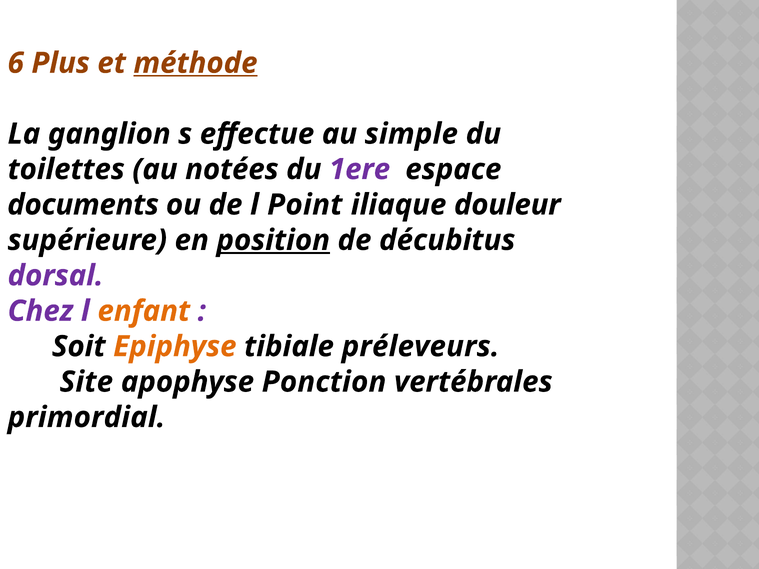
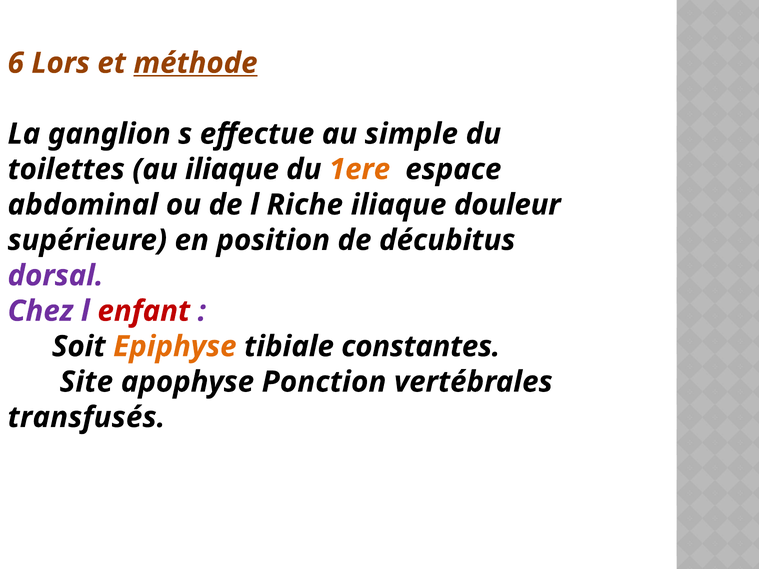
Plus: Plus -> Lors
au notées: notées -> iliaque
1ere colour: purple -> orange
documents: documents -> abdominal
Point: Point -> Riche
position underline: present -> none
enfant colour: orange -> red
préleveurs: préleveurs -> constantes
primordial: primordial -> transfusés
